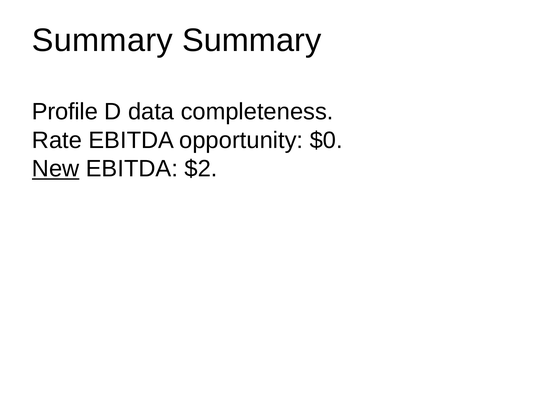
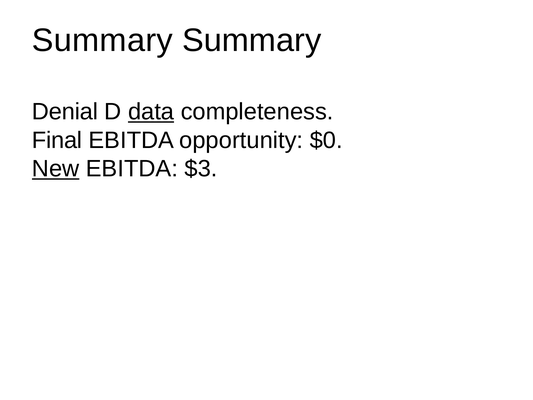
Profile: Profile -> Denial
data underline: none -> present
Rate: Rate -> Final
$2: $2 -> $3
